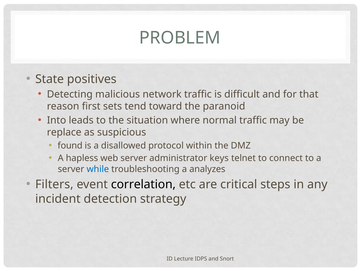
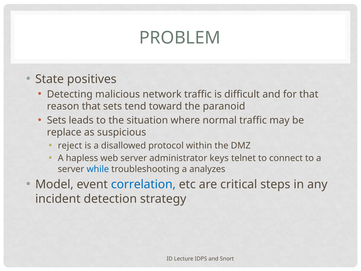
reason first: first -> that
Into at (57, 120): Into -> Sets
found: found -> reject
Filters: Filters -> Model
correlation colour: black -> blue
